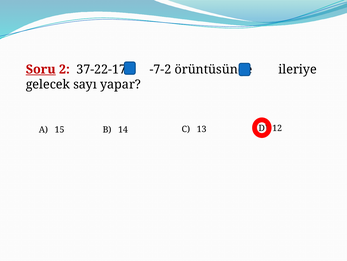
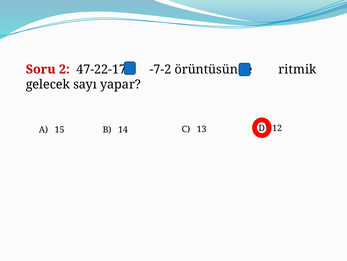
Soru underline: present -> none
37-22-17-: 37-22-17- -> 47-22-17-
ileriye: ileriye -> ritmik
